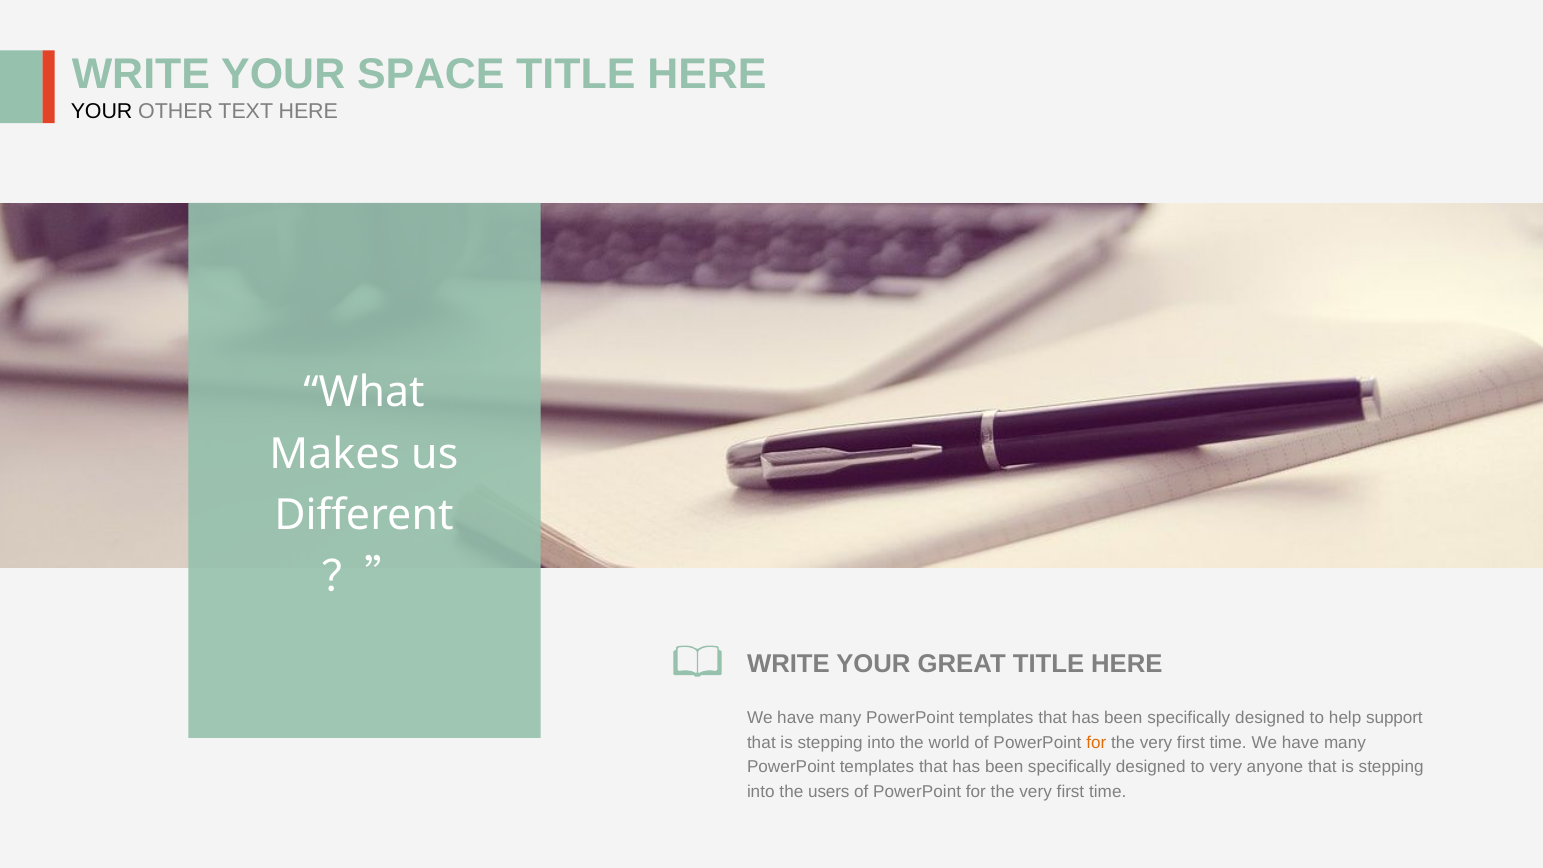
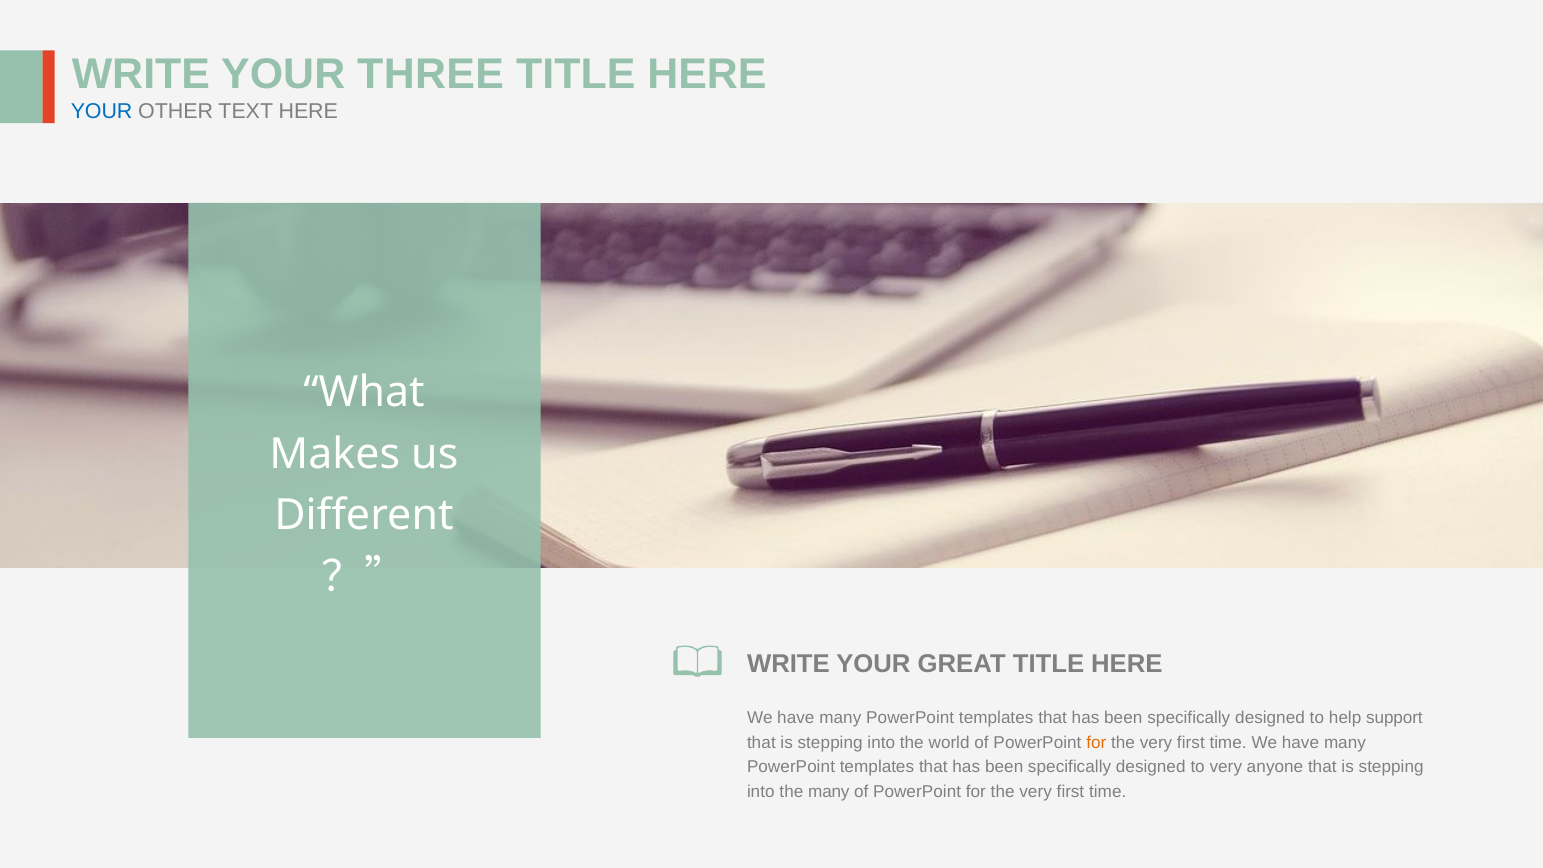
SPACE: SPACE -> THREE
YOUR at (102, 111) colour: black -> blue
the users: users -> many
